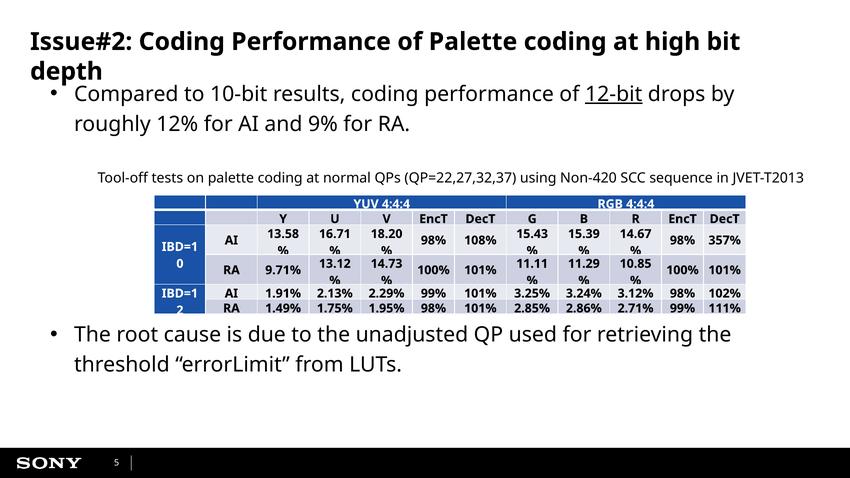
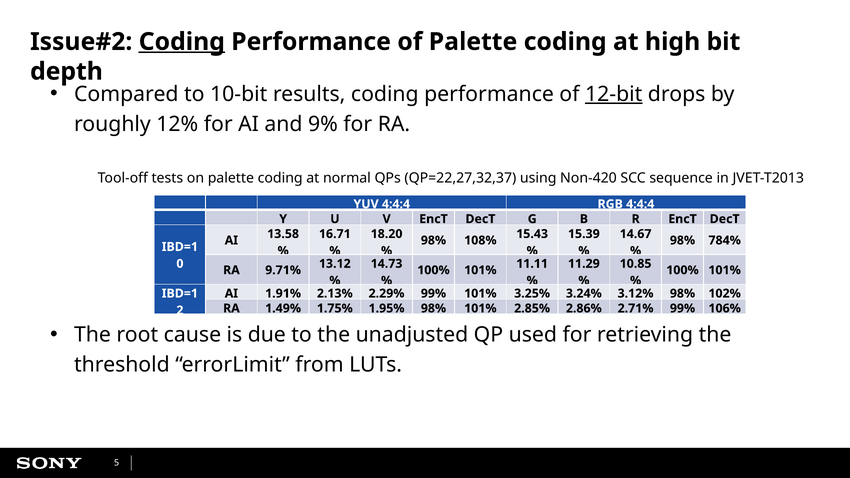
Coding at (182, 42) underline: none -> present
357%: 357% -> 784%
111%: 111% -> 106%
